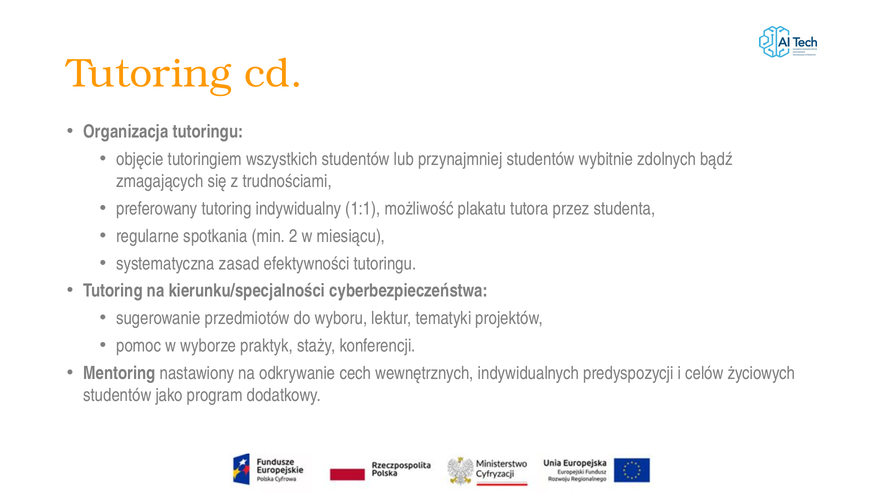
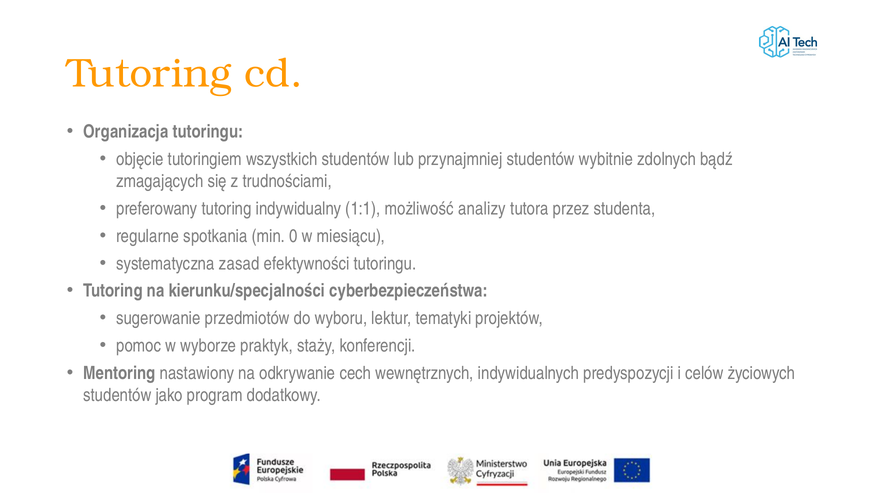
plakatu: plakatu -> analizy
2: 2 -> 0
